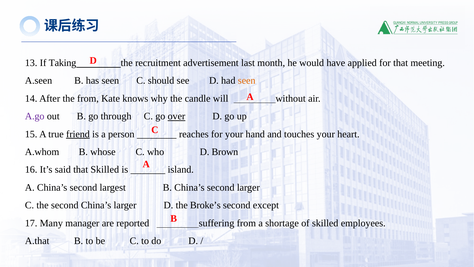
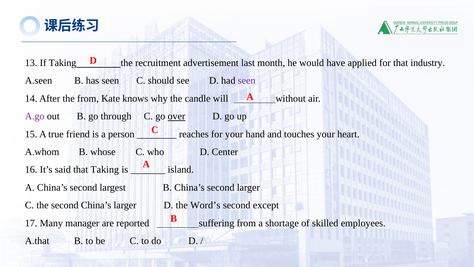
meeting: meeting -> industry
seen at (247, 81) colour: orange -> purple
friend underline: present -> none
Brown: Brown -> Center
that Skilled: Skilled -> Taking
Broke’s: Broke’s -> Word’s
